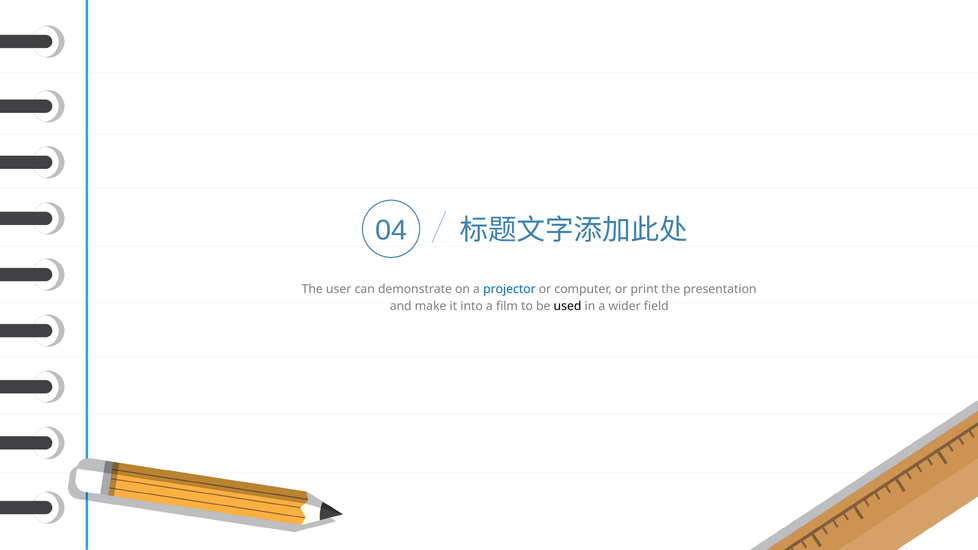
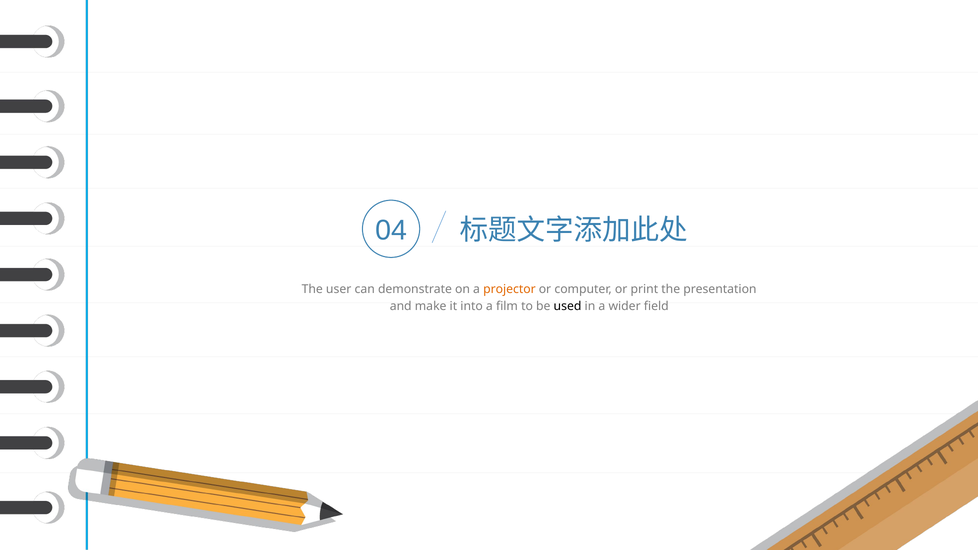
projector colour: blue -> orange
